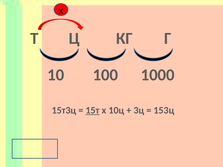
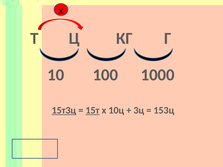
15т3ц underline: none -> present
